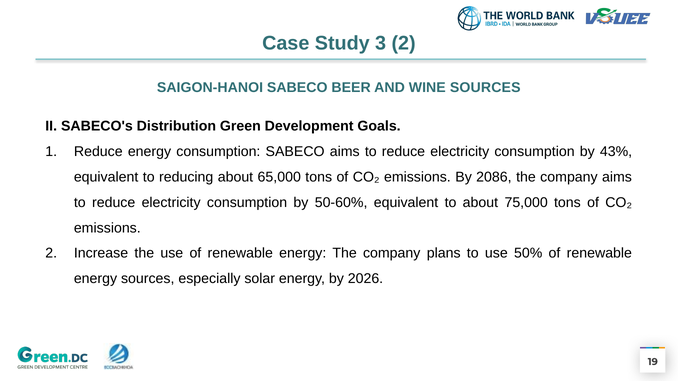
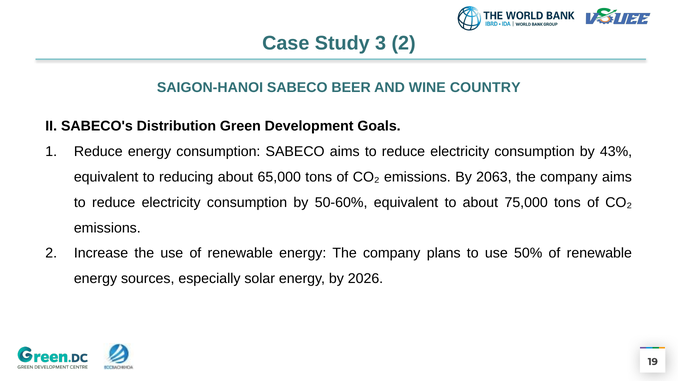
WINE SOURCES: SOURCES -> COUNTRY
2086: 2086 -> 2063
